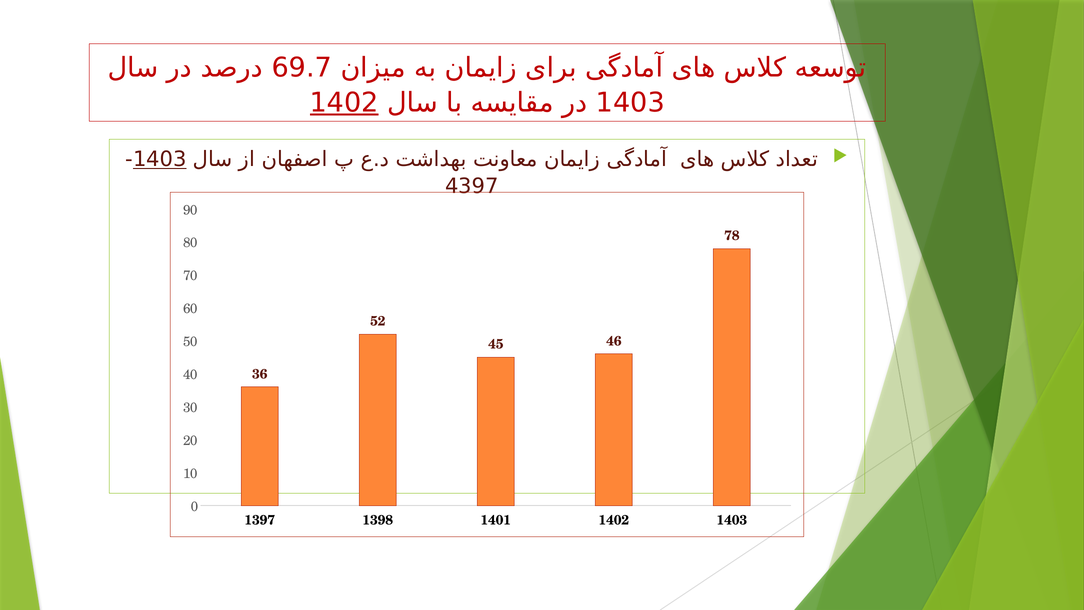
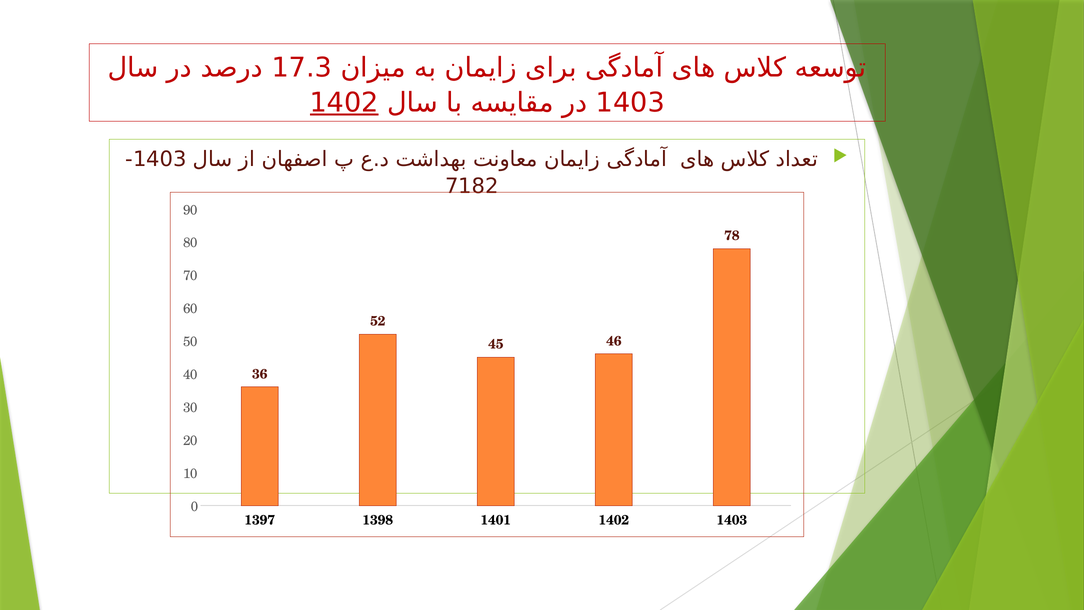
69.7: 69.7 -> 17.3
1403 at (160, 159) underline: present -> none
4397: 4397 -> 7182
